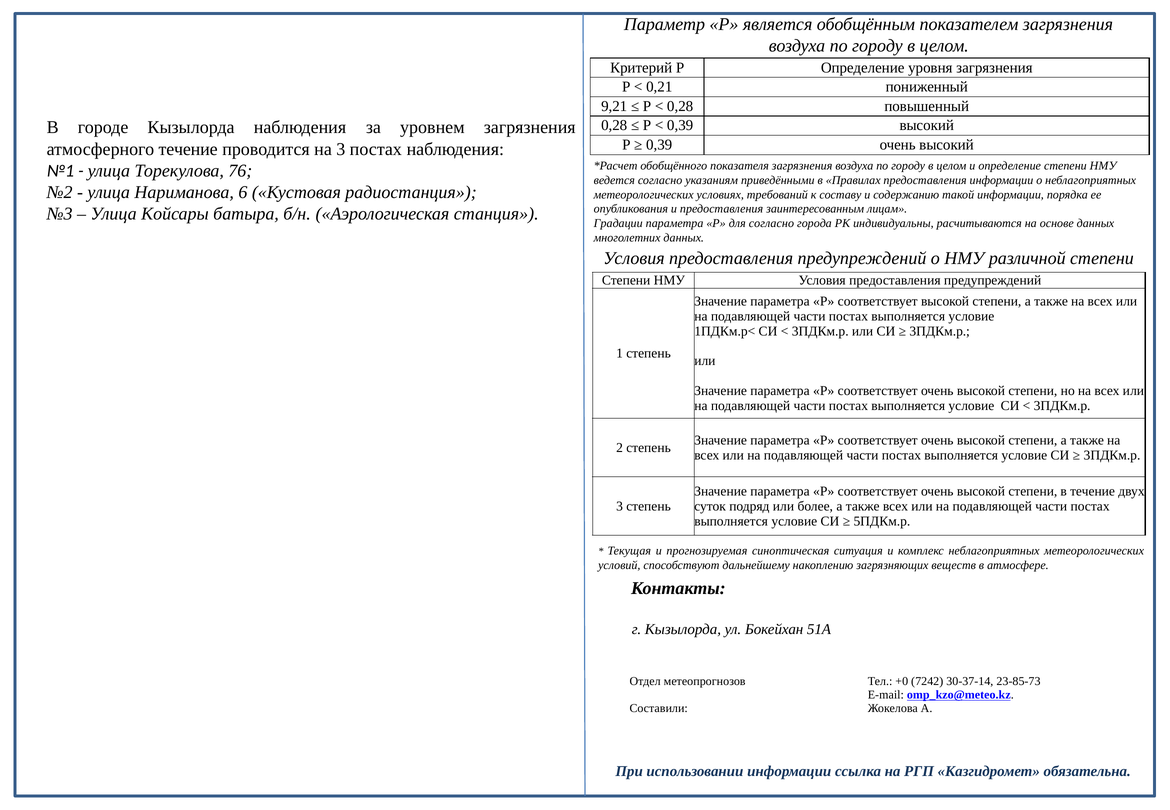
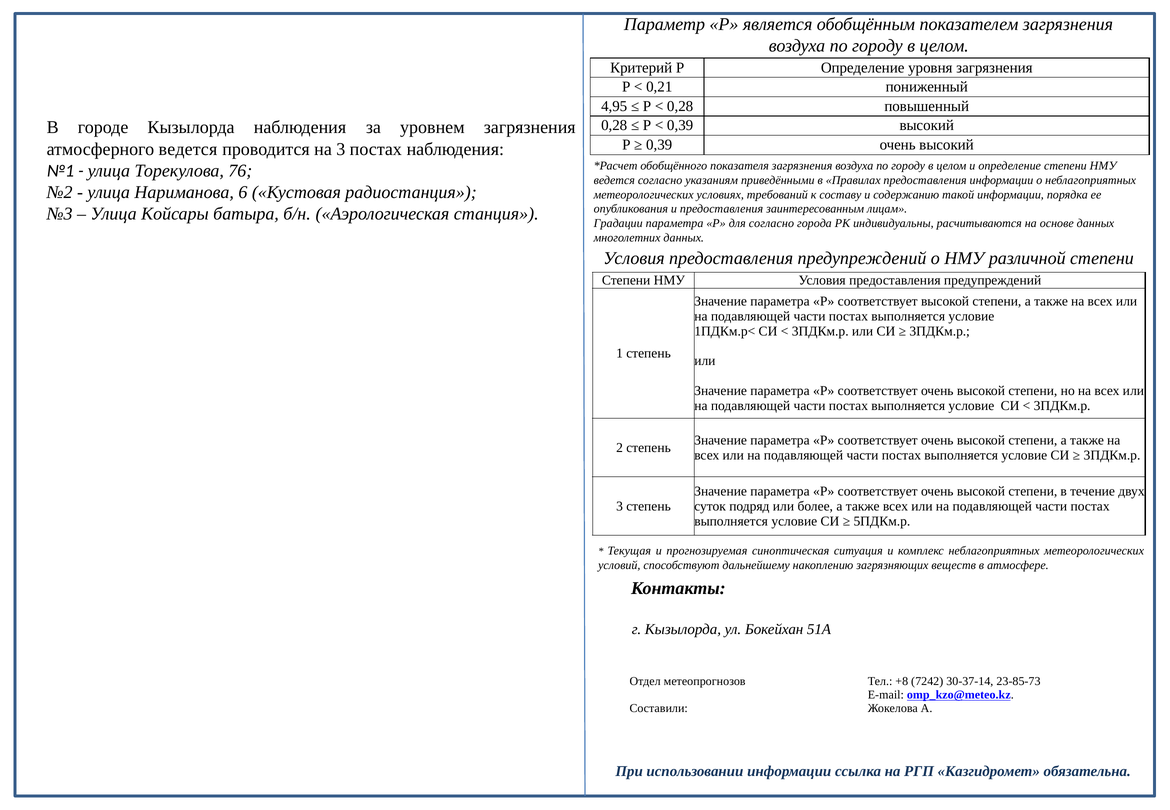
9,21: 9,21 -> 4,95
атмосферного течение: течение -> ведется
+0: +0 -> +8
